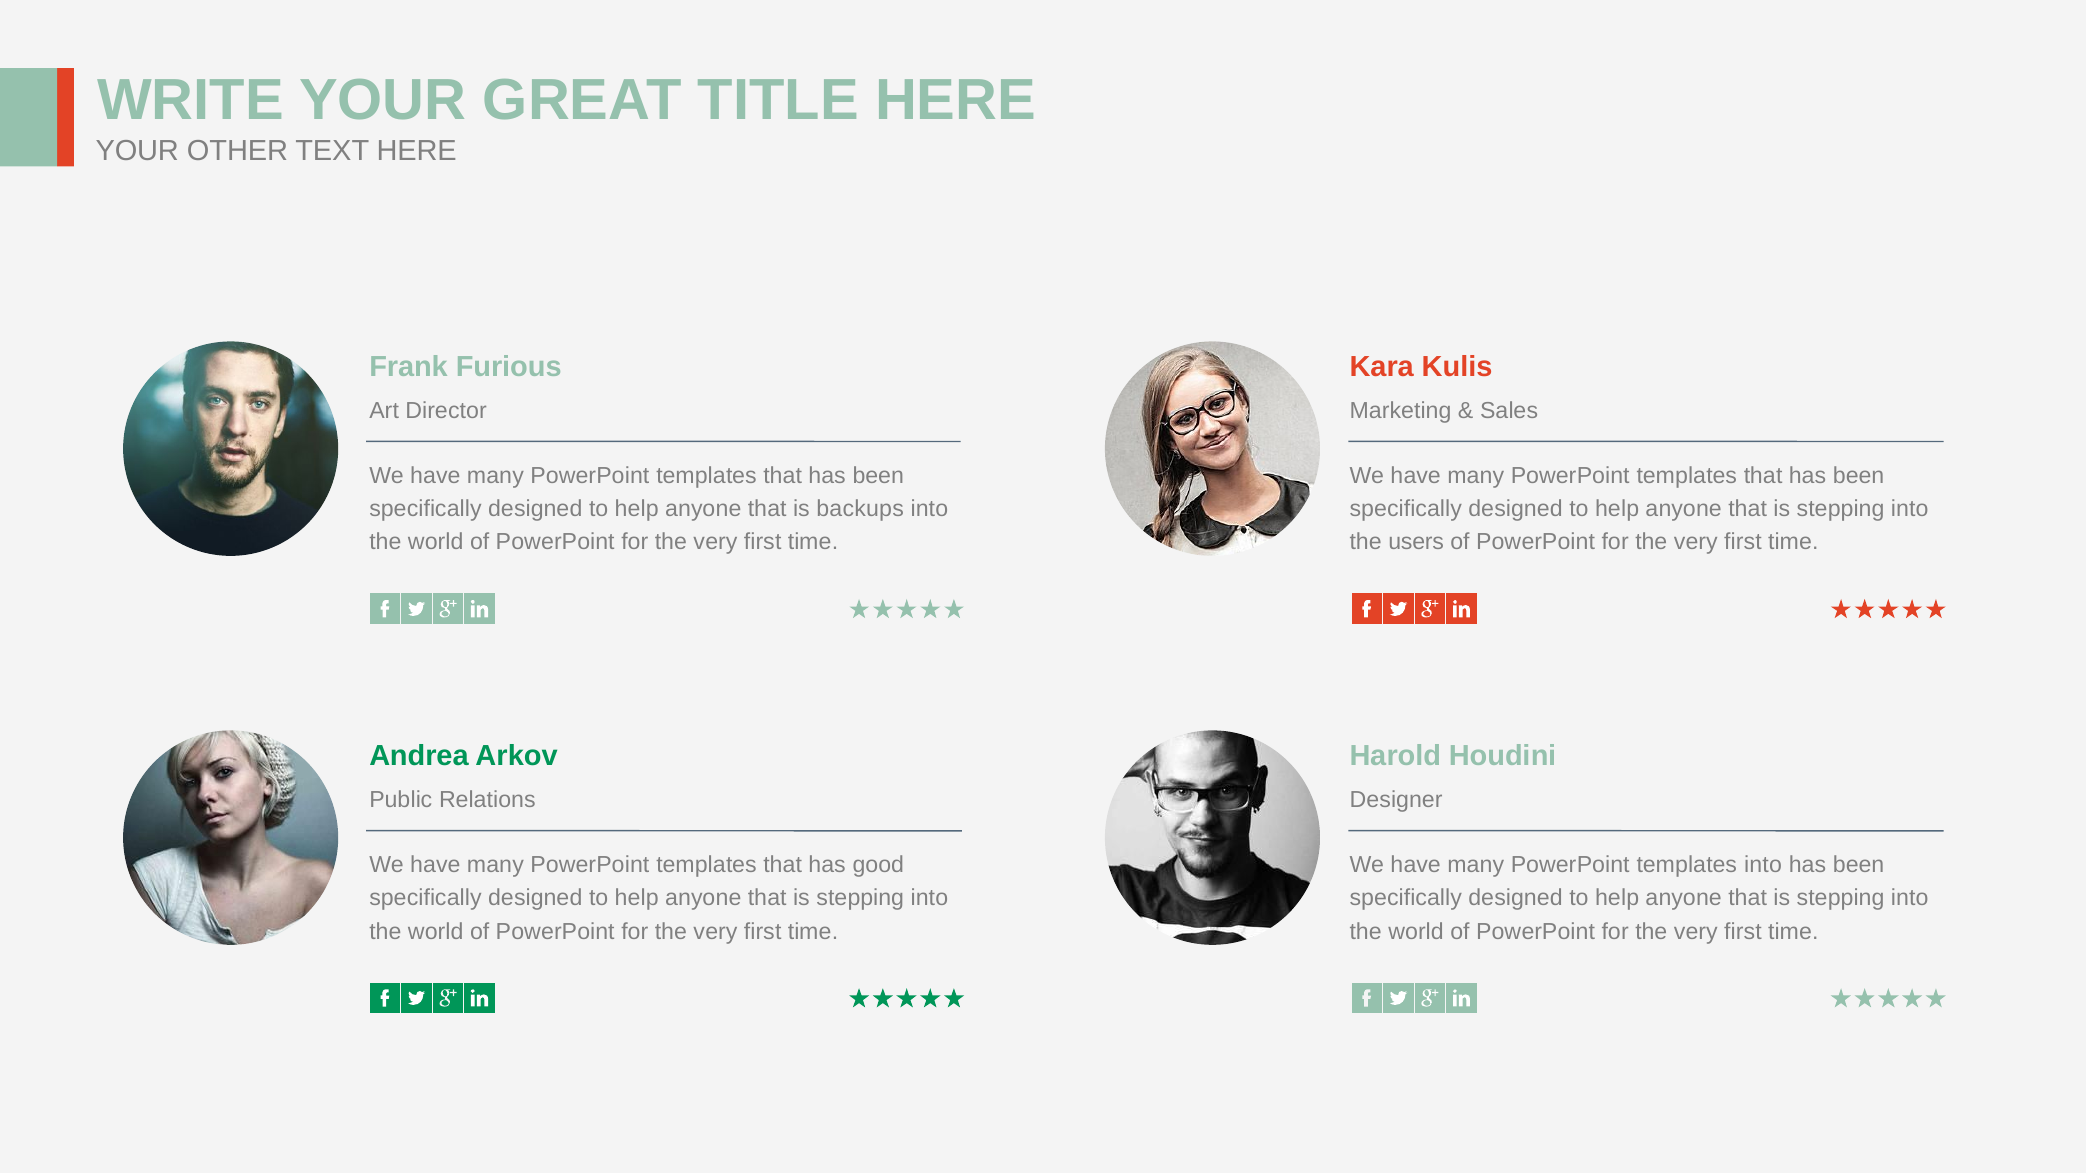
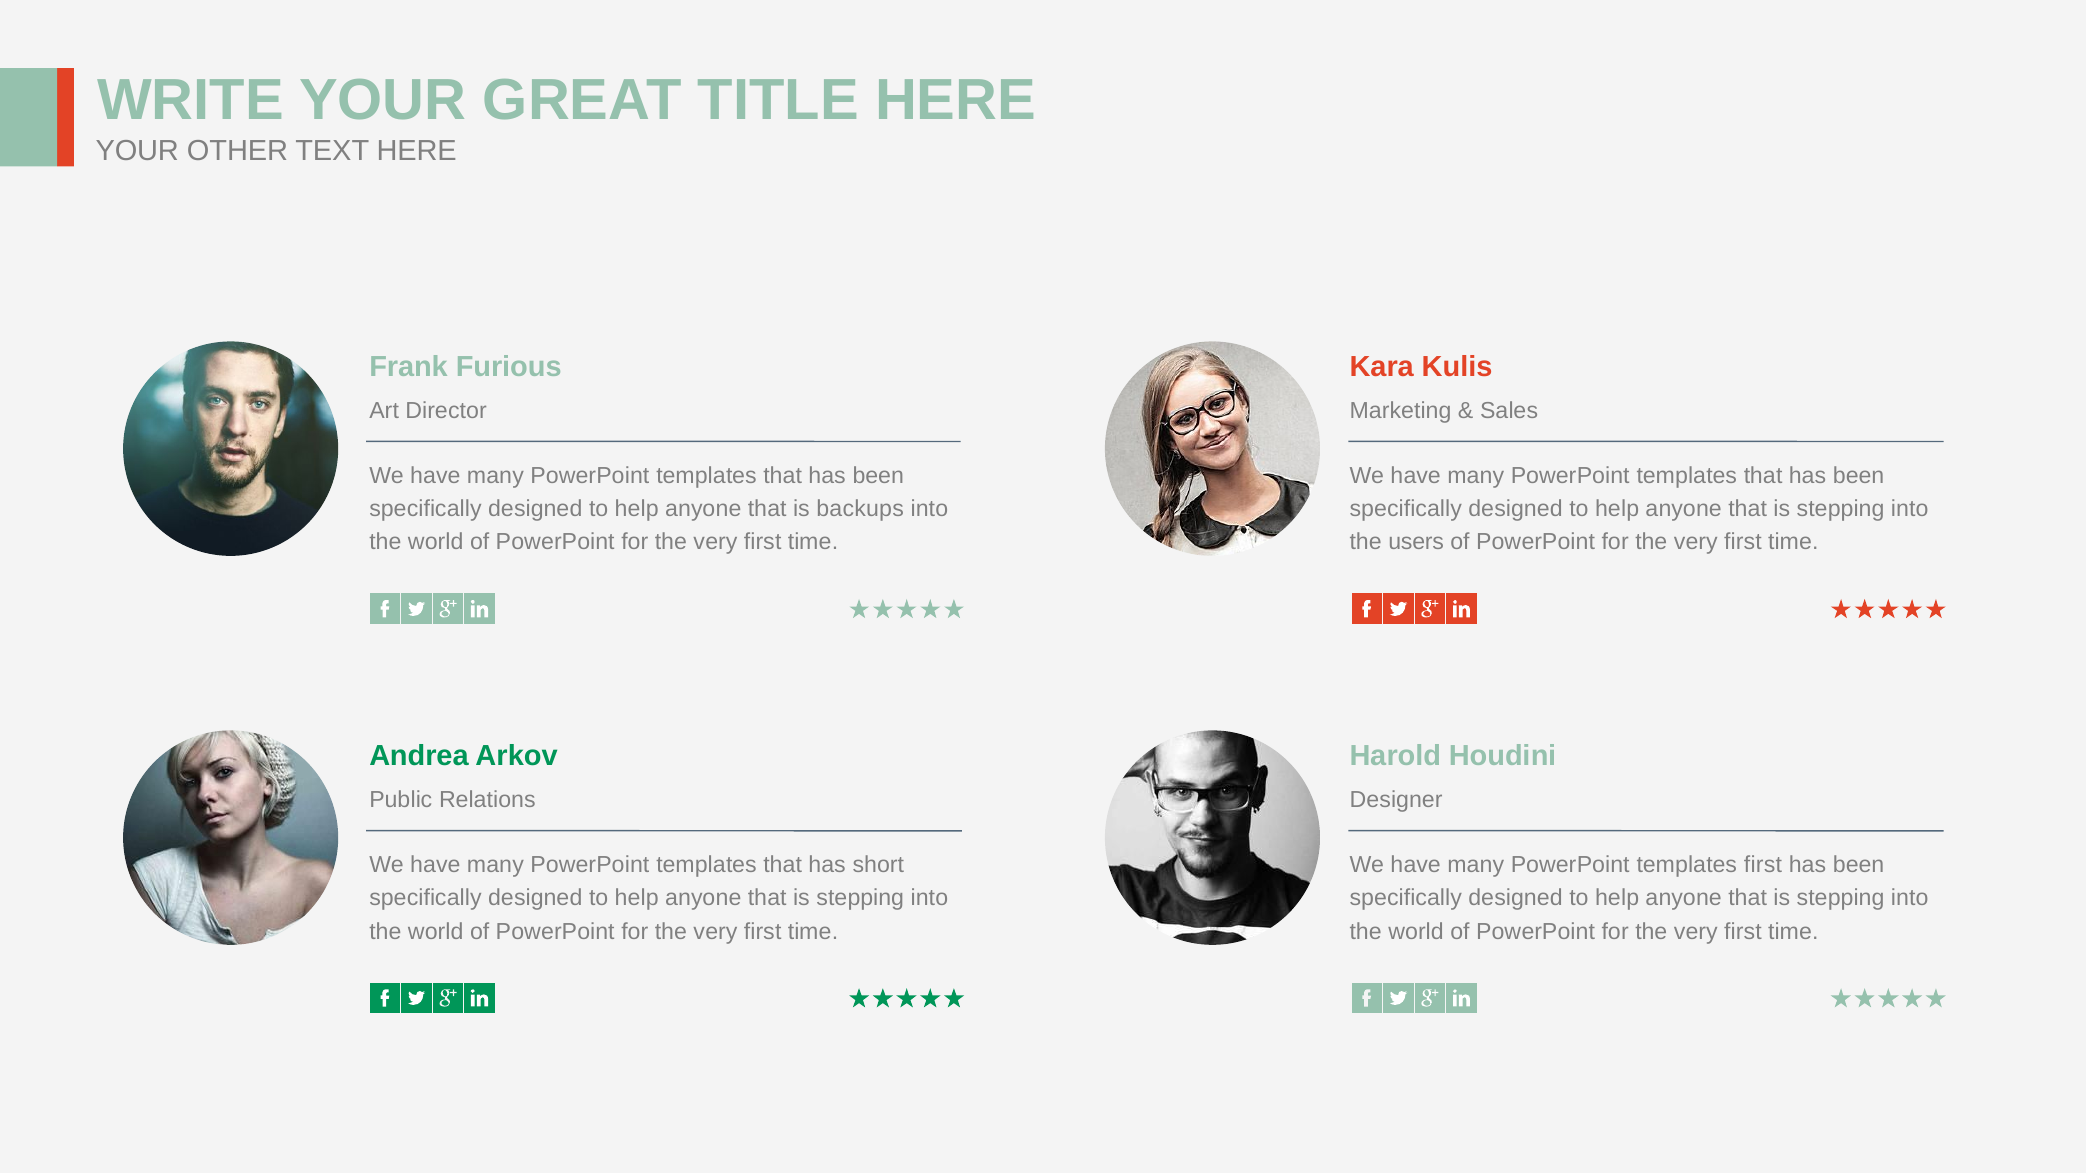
good: good -> short
templates into: into -> first
